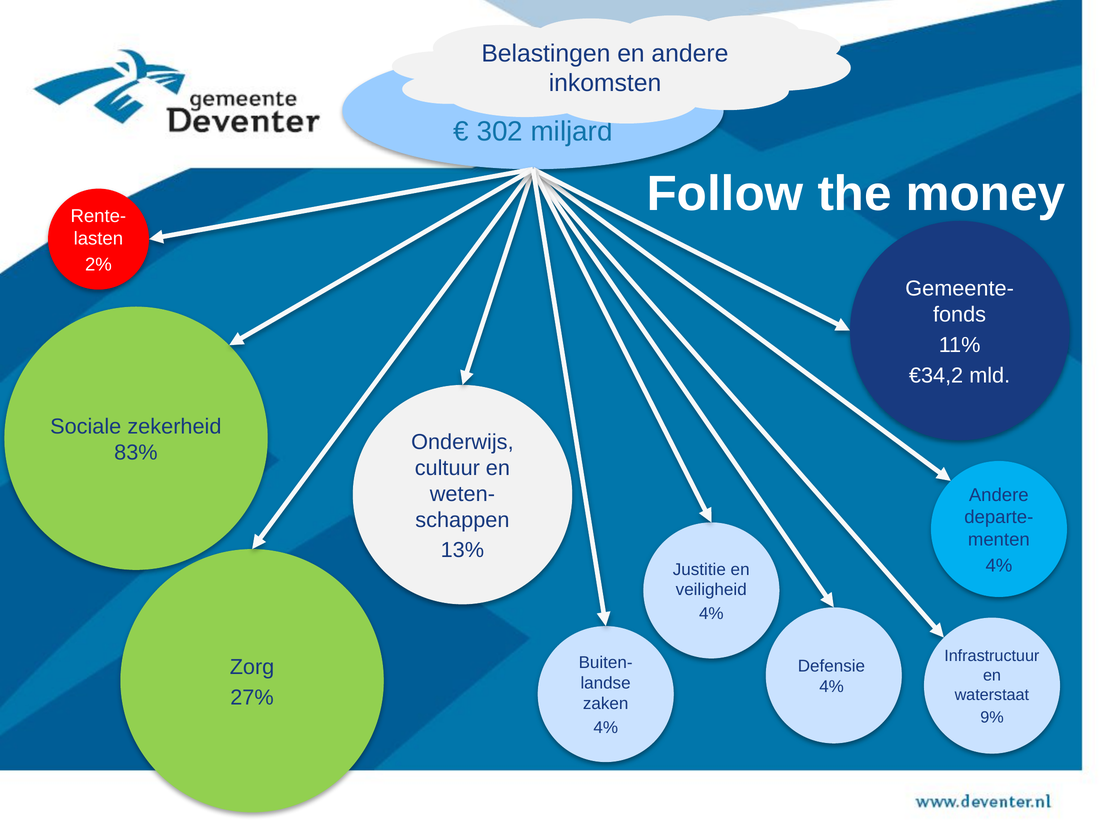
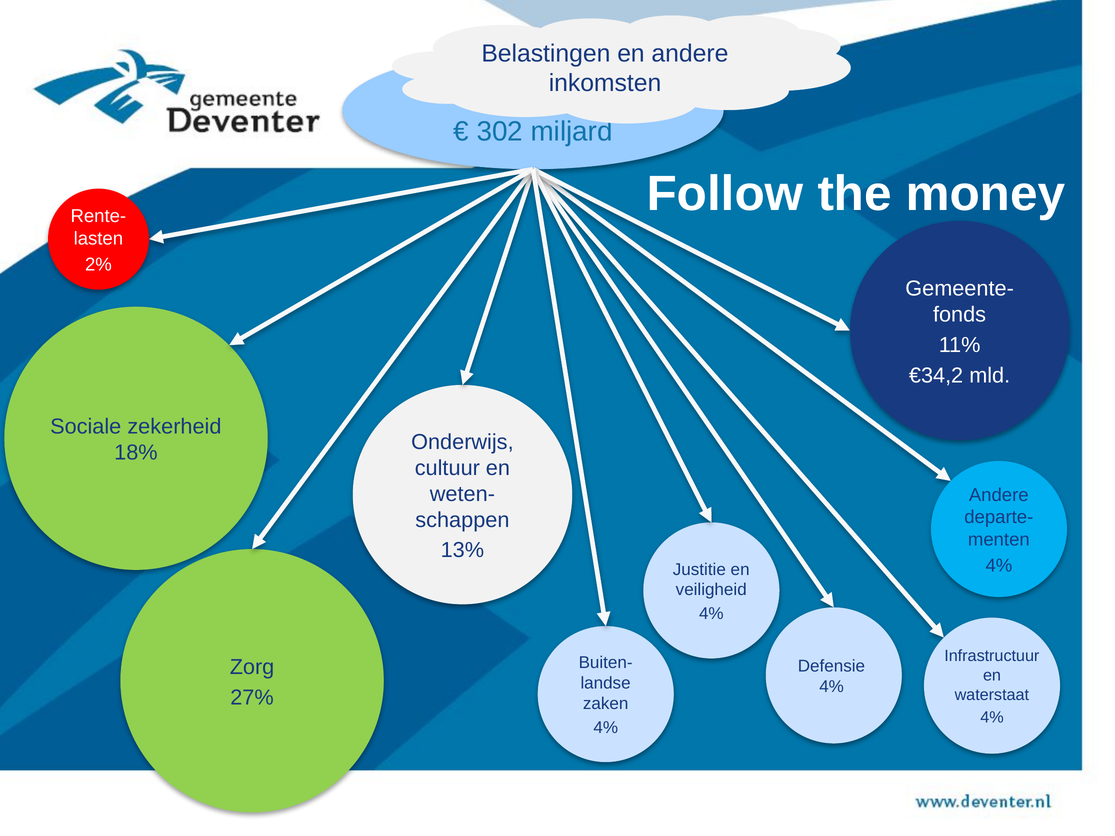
83%: 83% -> 18%
9% at (992, 718): 9% -> 4%
